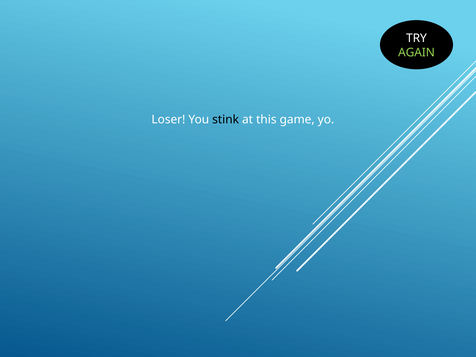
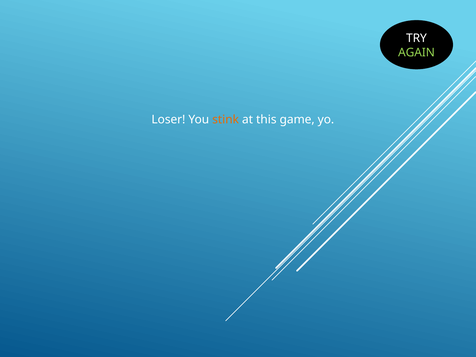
stink colour: black -> orange
